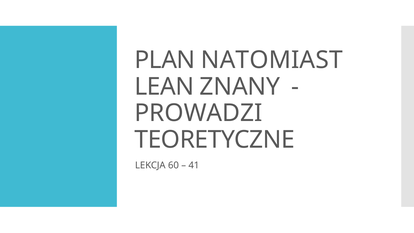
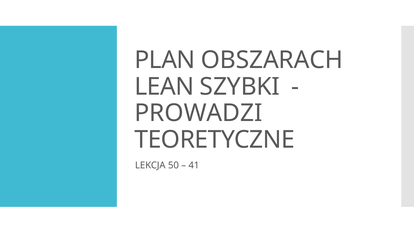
NATOMIAST: NATOMIAST -> OBSZARACH
ZNANY: ZNANY -> SZYBKI
60: 60 -> 50
